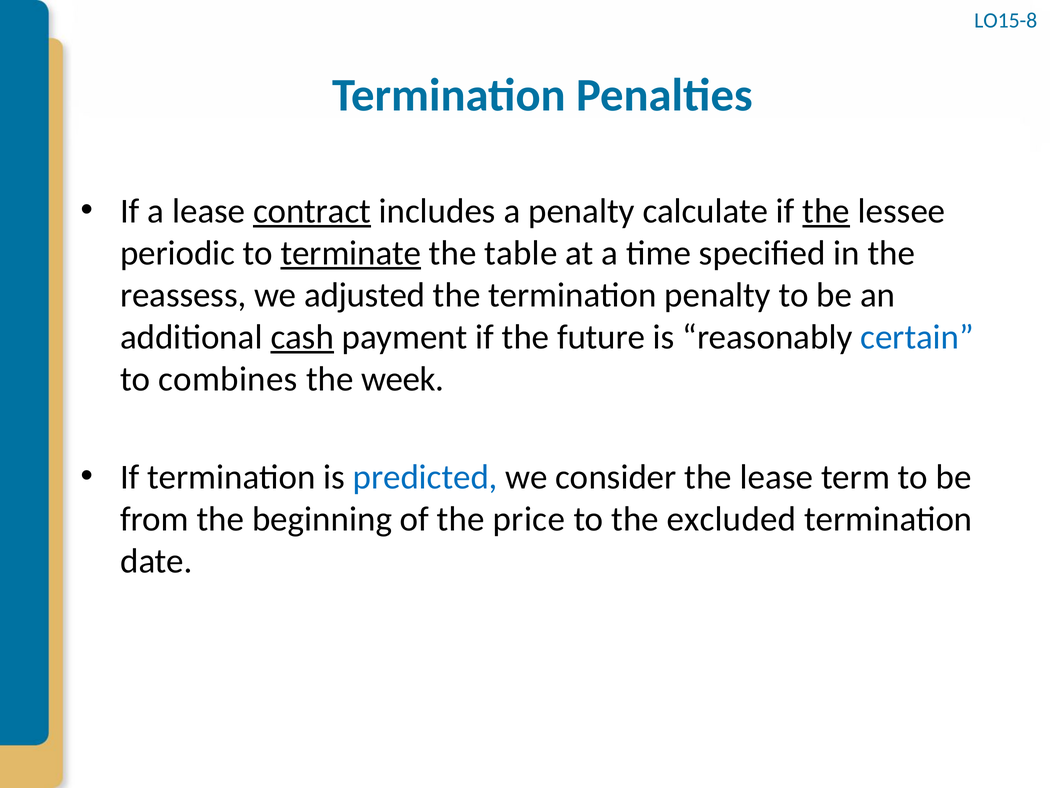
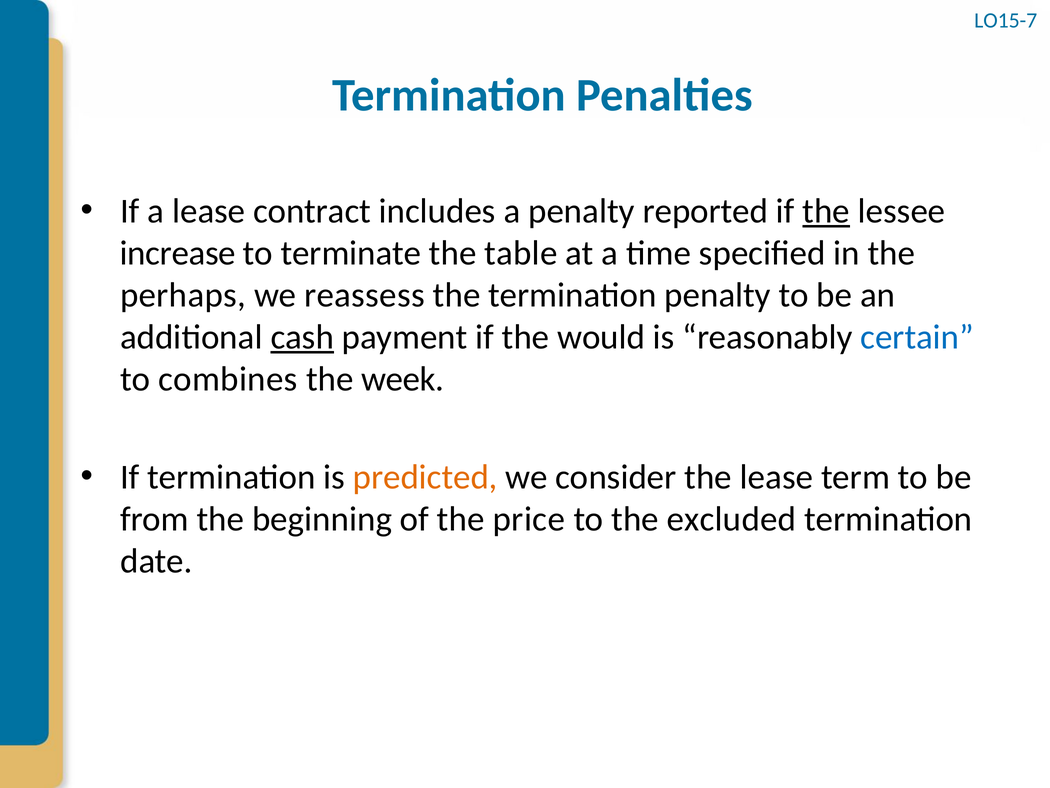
LO15-8: LO15-8 -> LO15-7
contract underline: present -> none
calculate: calculate -> reported
periodic: periodic -> increase
terminate underline: present -> none
reassess: reassess -> perhaps
adjusted: adjusted -> reassess
future: future -> would
predicted colour: blue -> orange
